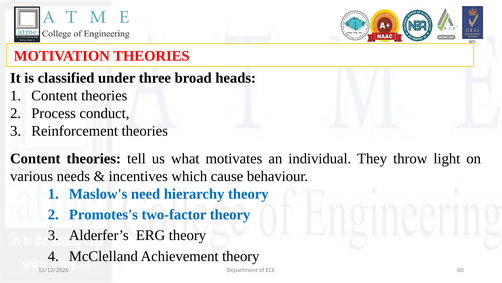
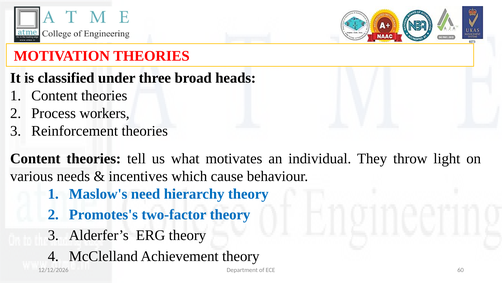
conduct: conduct -> workers
